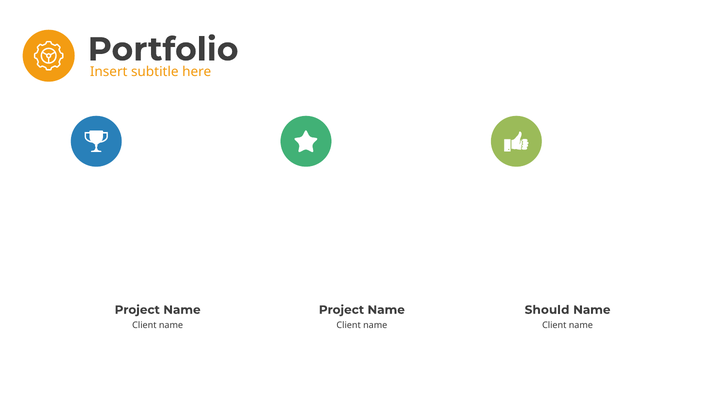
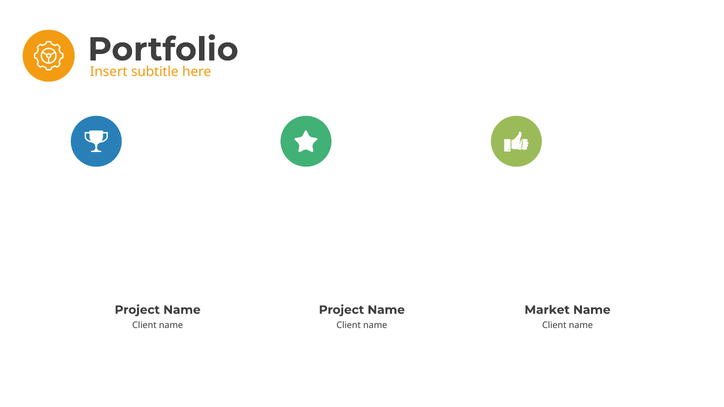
Should: Should -> Market
